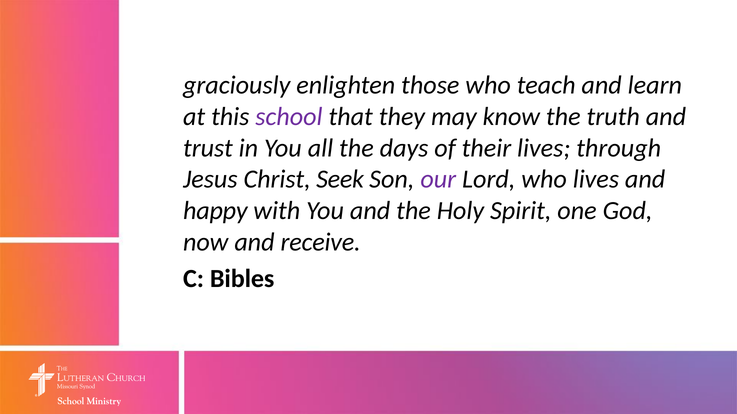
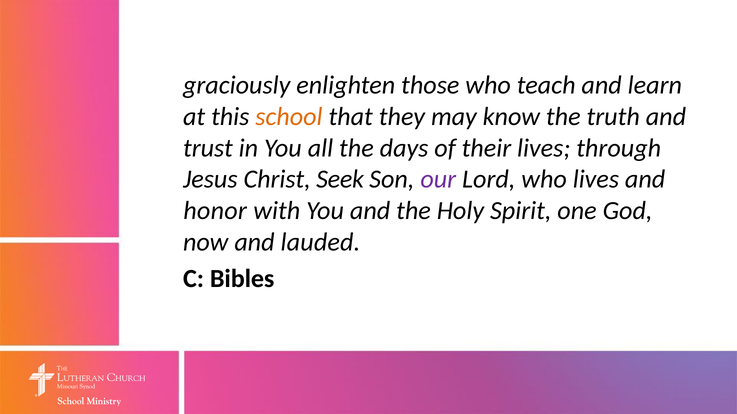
school colour: purple -> orange
happy: happy -> honor
receive: receive -> lauded
